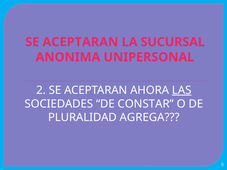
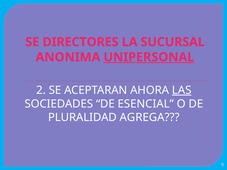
ACEPTARAN at (80, 42): ACEPTARAN -> DIRECTORES
UNIPERSONAL underline: none -> present
CONSTAR: CONSTAR -> ESENCIAL
